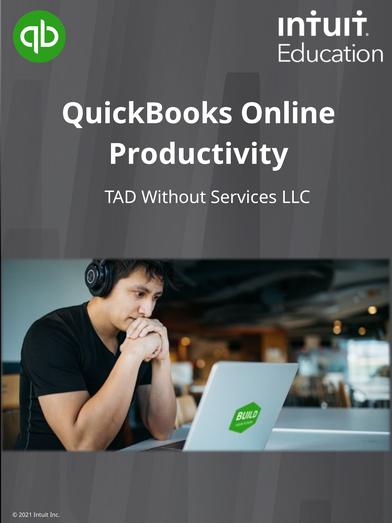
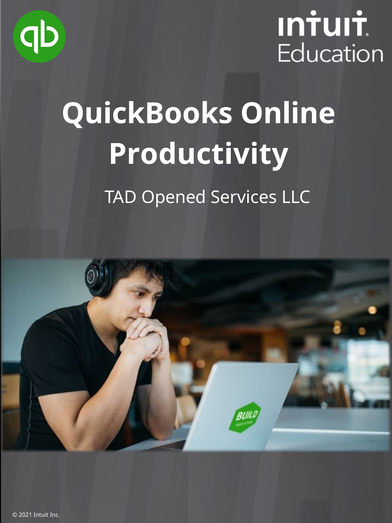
Without: Without -> Opened
